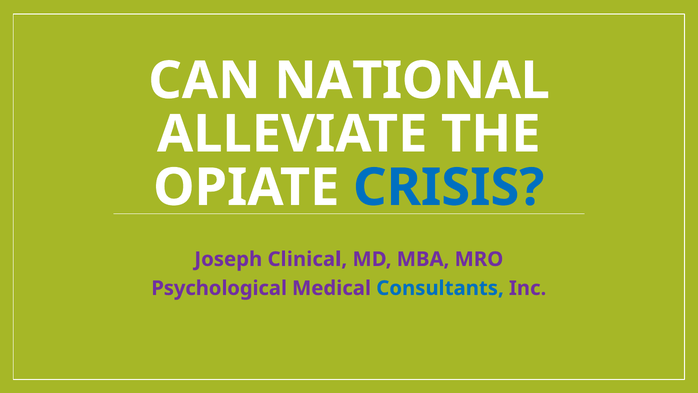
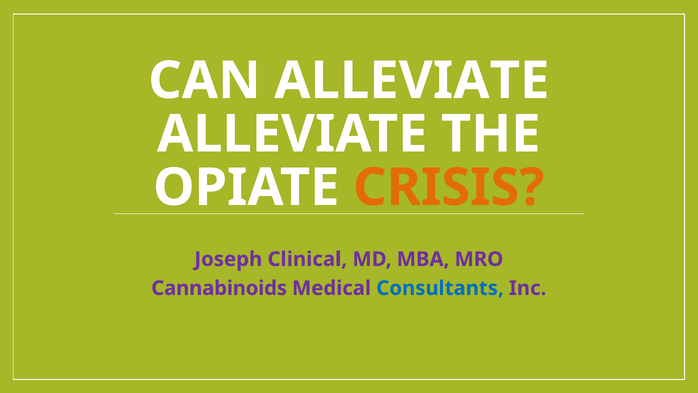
CAN NATIONAL: NATIONAL -> ALLEVIATE
CRISIS colour: blue -> orange
Psychological: Psychological -> Cannabinoids
